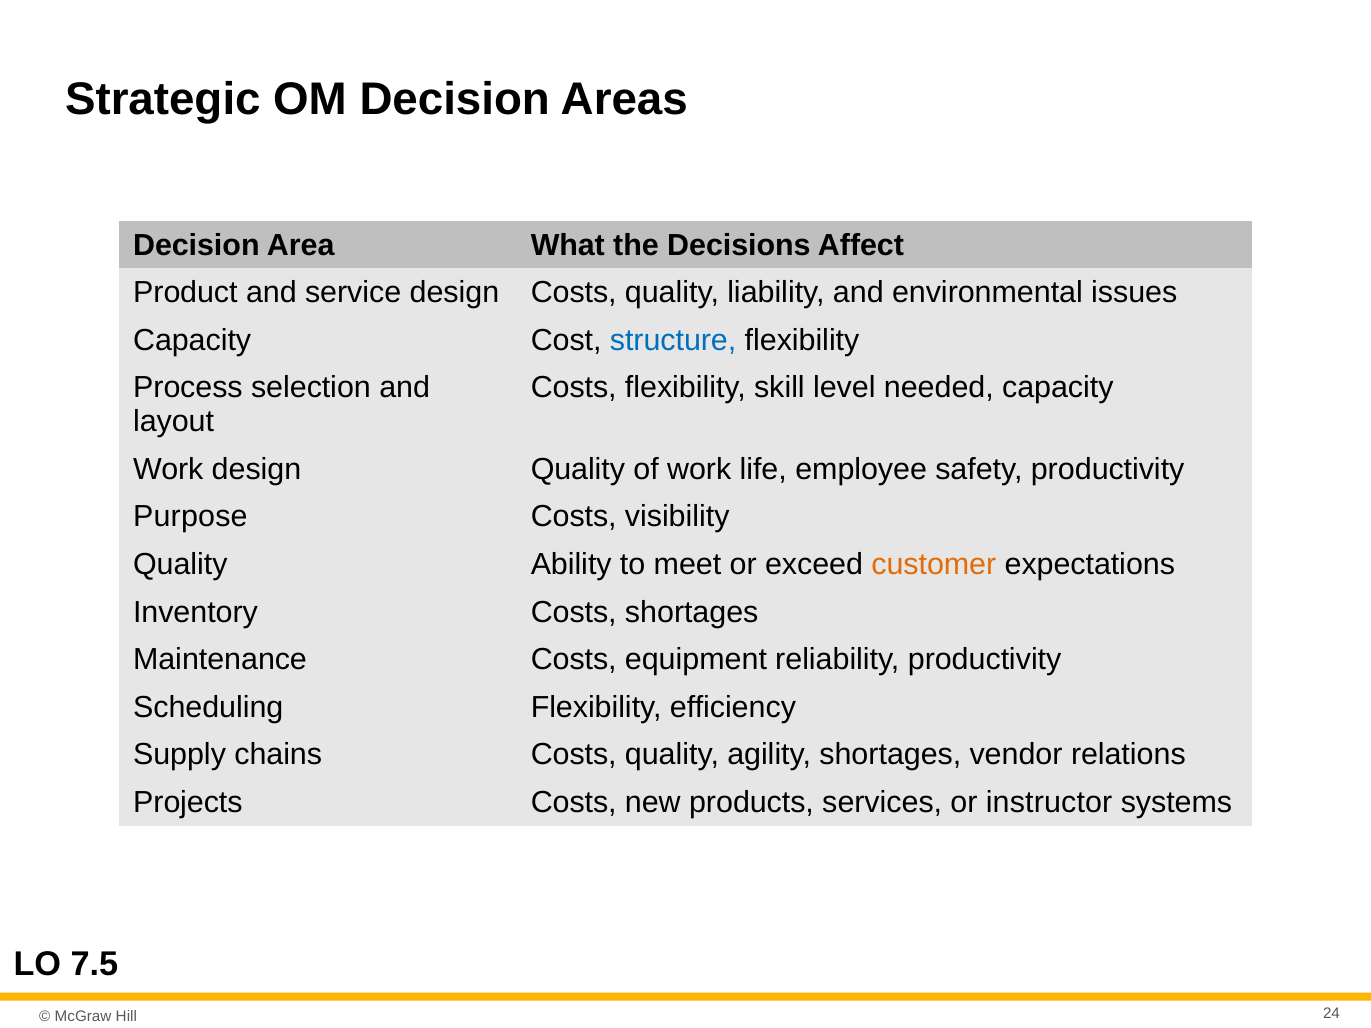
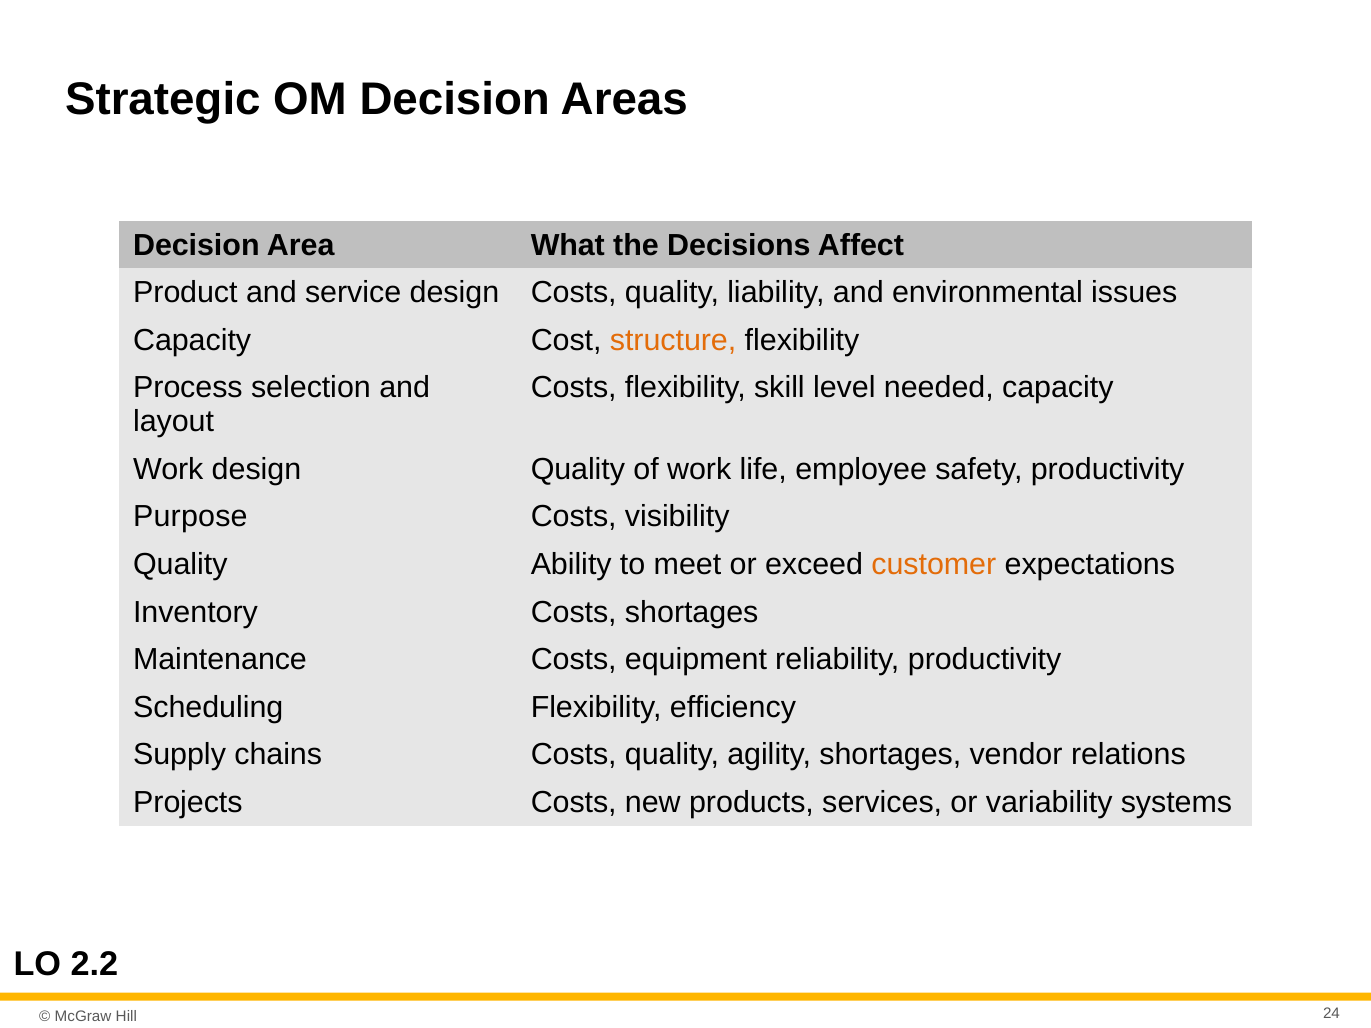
structure colour: blue -> orange
instructor: instructor -> variability
7.5: 7.5 -> 2.2
